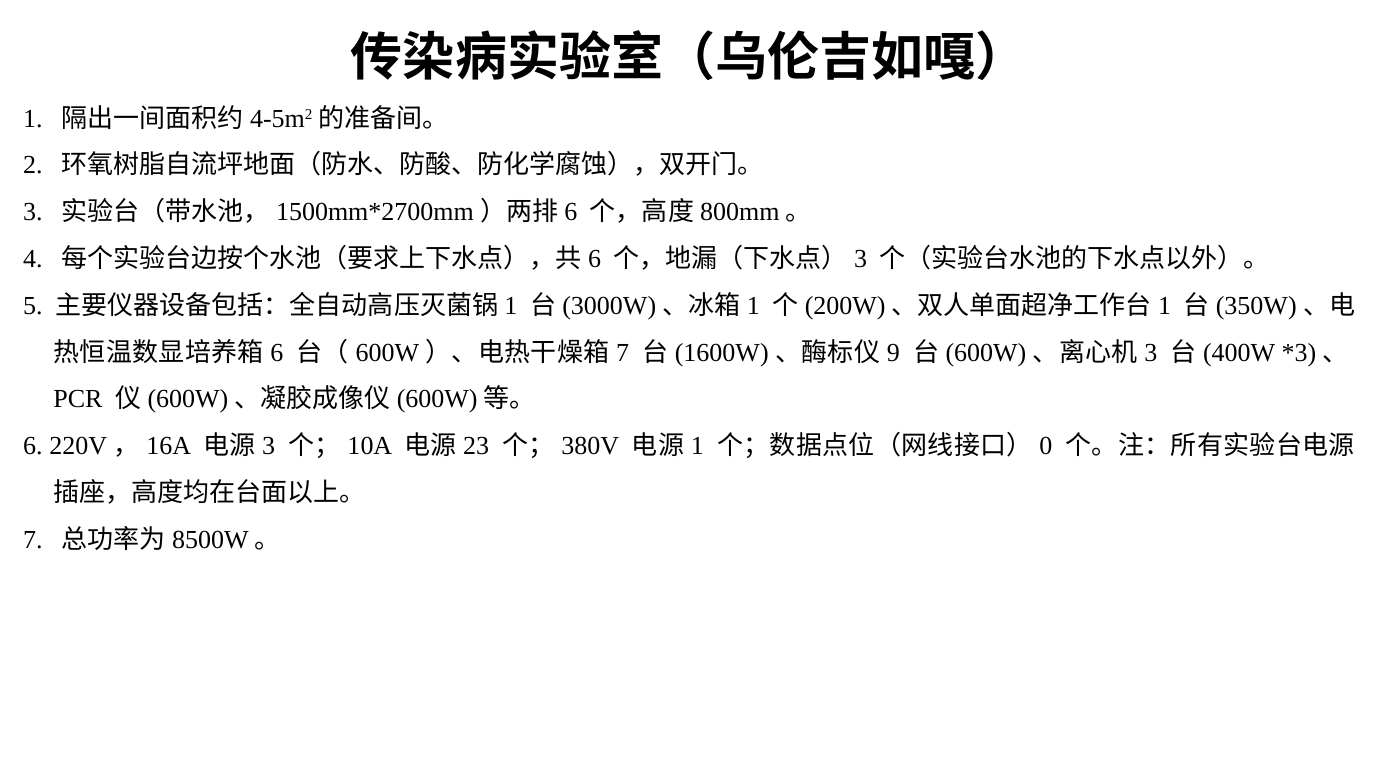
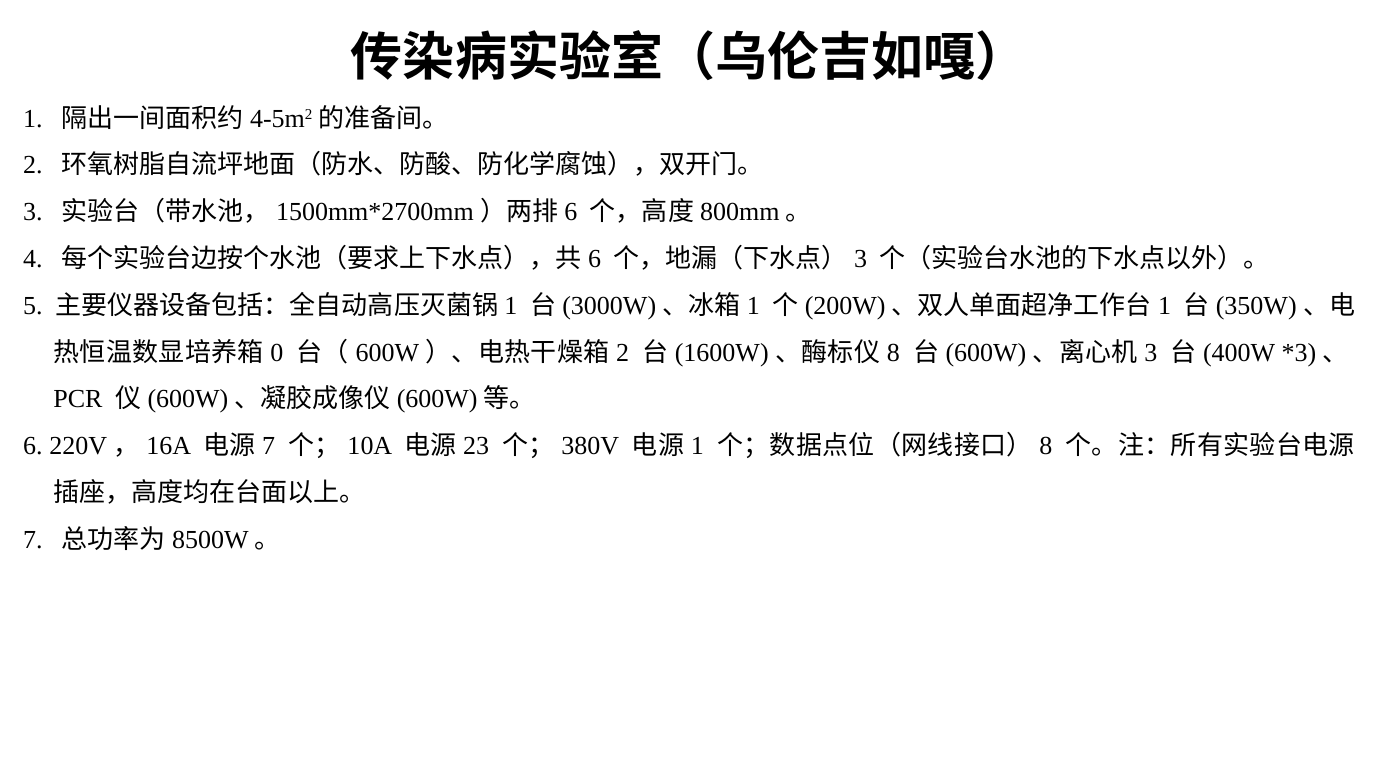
6 at (277, 353): 6 -> 0
7 at (623, 353): 7 -> 2
9 at (893, 353): 9 -> 8
3 at (269, 446): 3 -> 7
0 at (1046, 446): 0 -> 8
